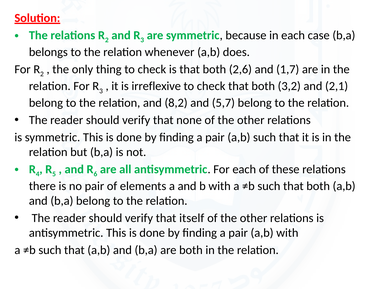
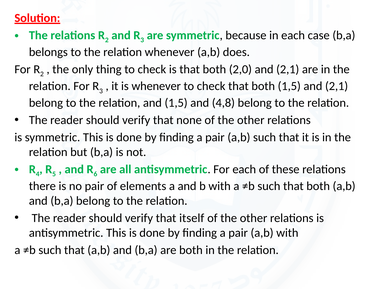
2,6: 2,6 -> 2,0
1,7 at (288, 69): 1,7 -> 2,1
is irreflexive: irreflexive -> whenever
both 3,2: 3,2 -> 1,5
and 8,2: 8,2 -> 1,5
5,7: 5,7 -> 4,8
